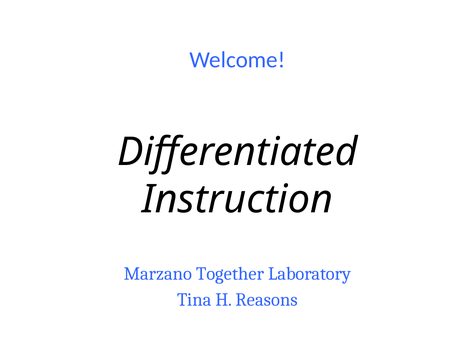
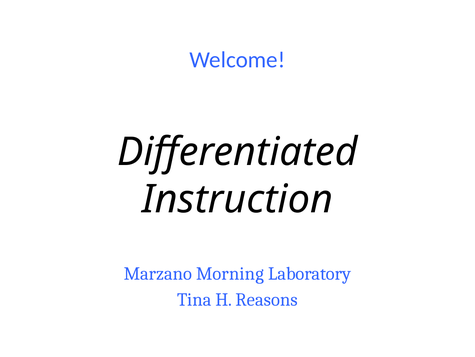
Together: Together -> Morning
